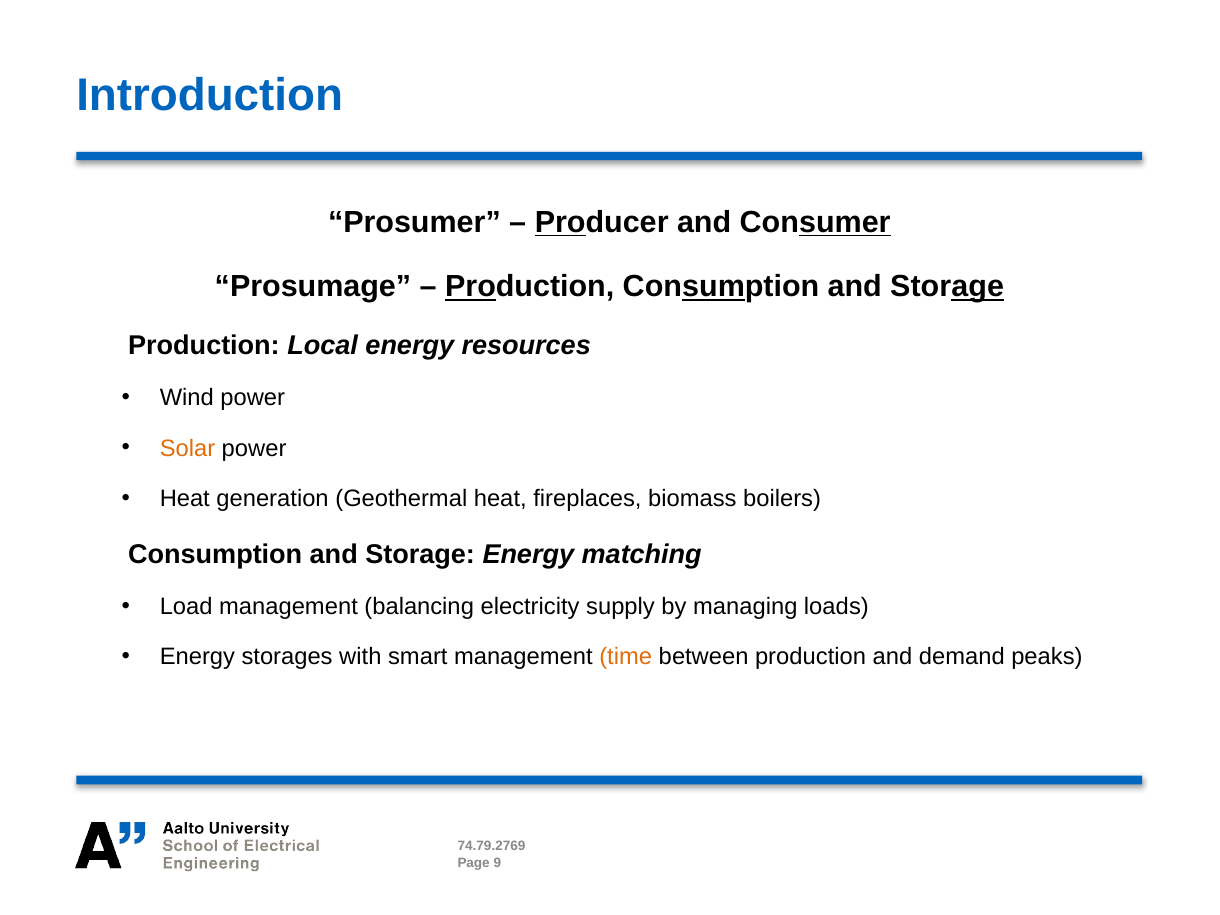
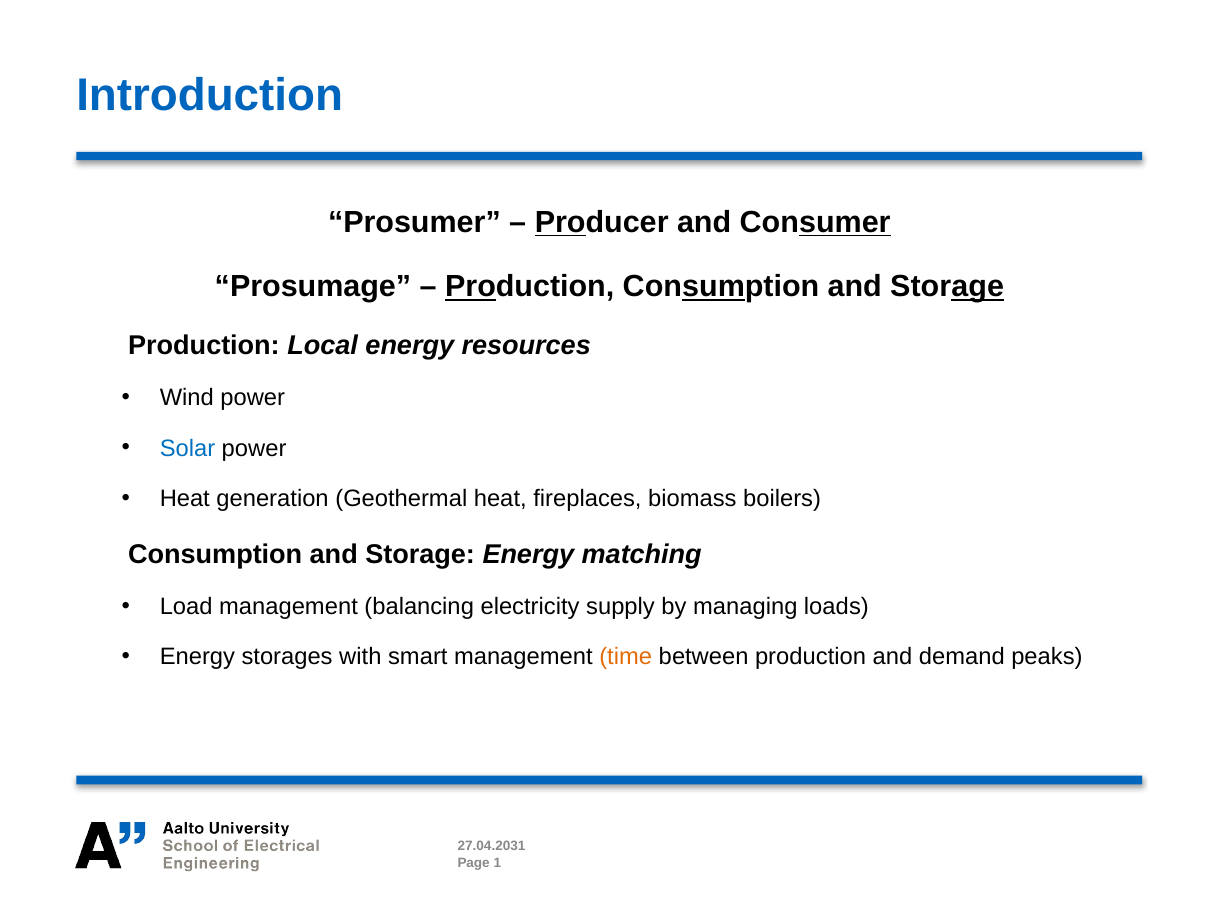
Solar colour: orange -> blue
74.79.2769: 74.79.2769 -> 27.04.2031
9: 9 -> 1
